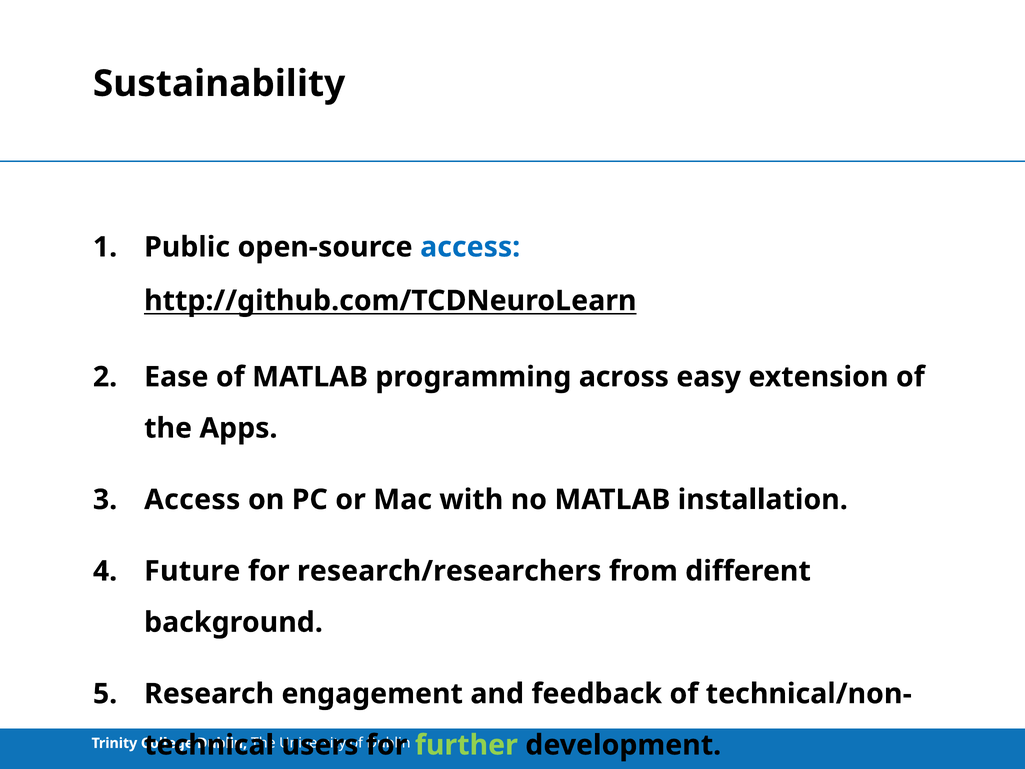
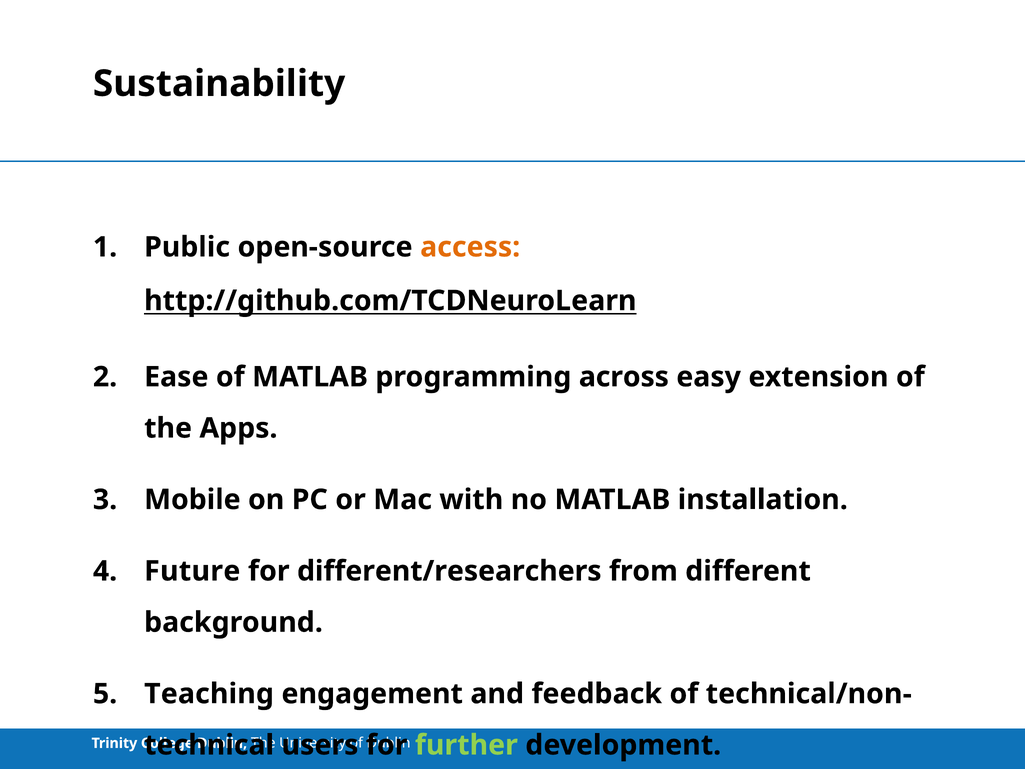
access at (470, 247) colour: blue -> orange
Access at (192, 500): Access -> Mobile
research/researchers: research/researchers -> different/researchers
Research: Research -> Teaching
